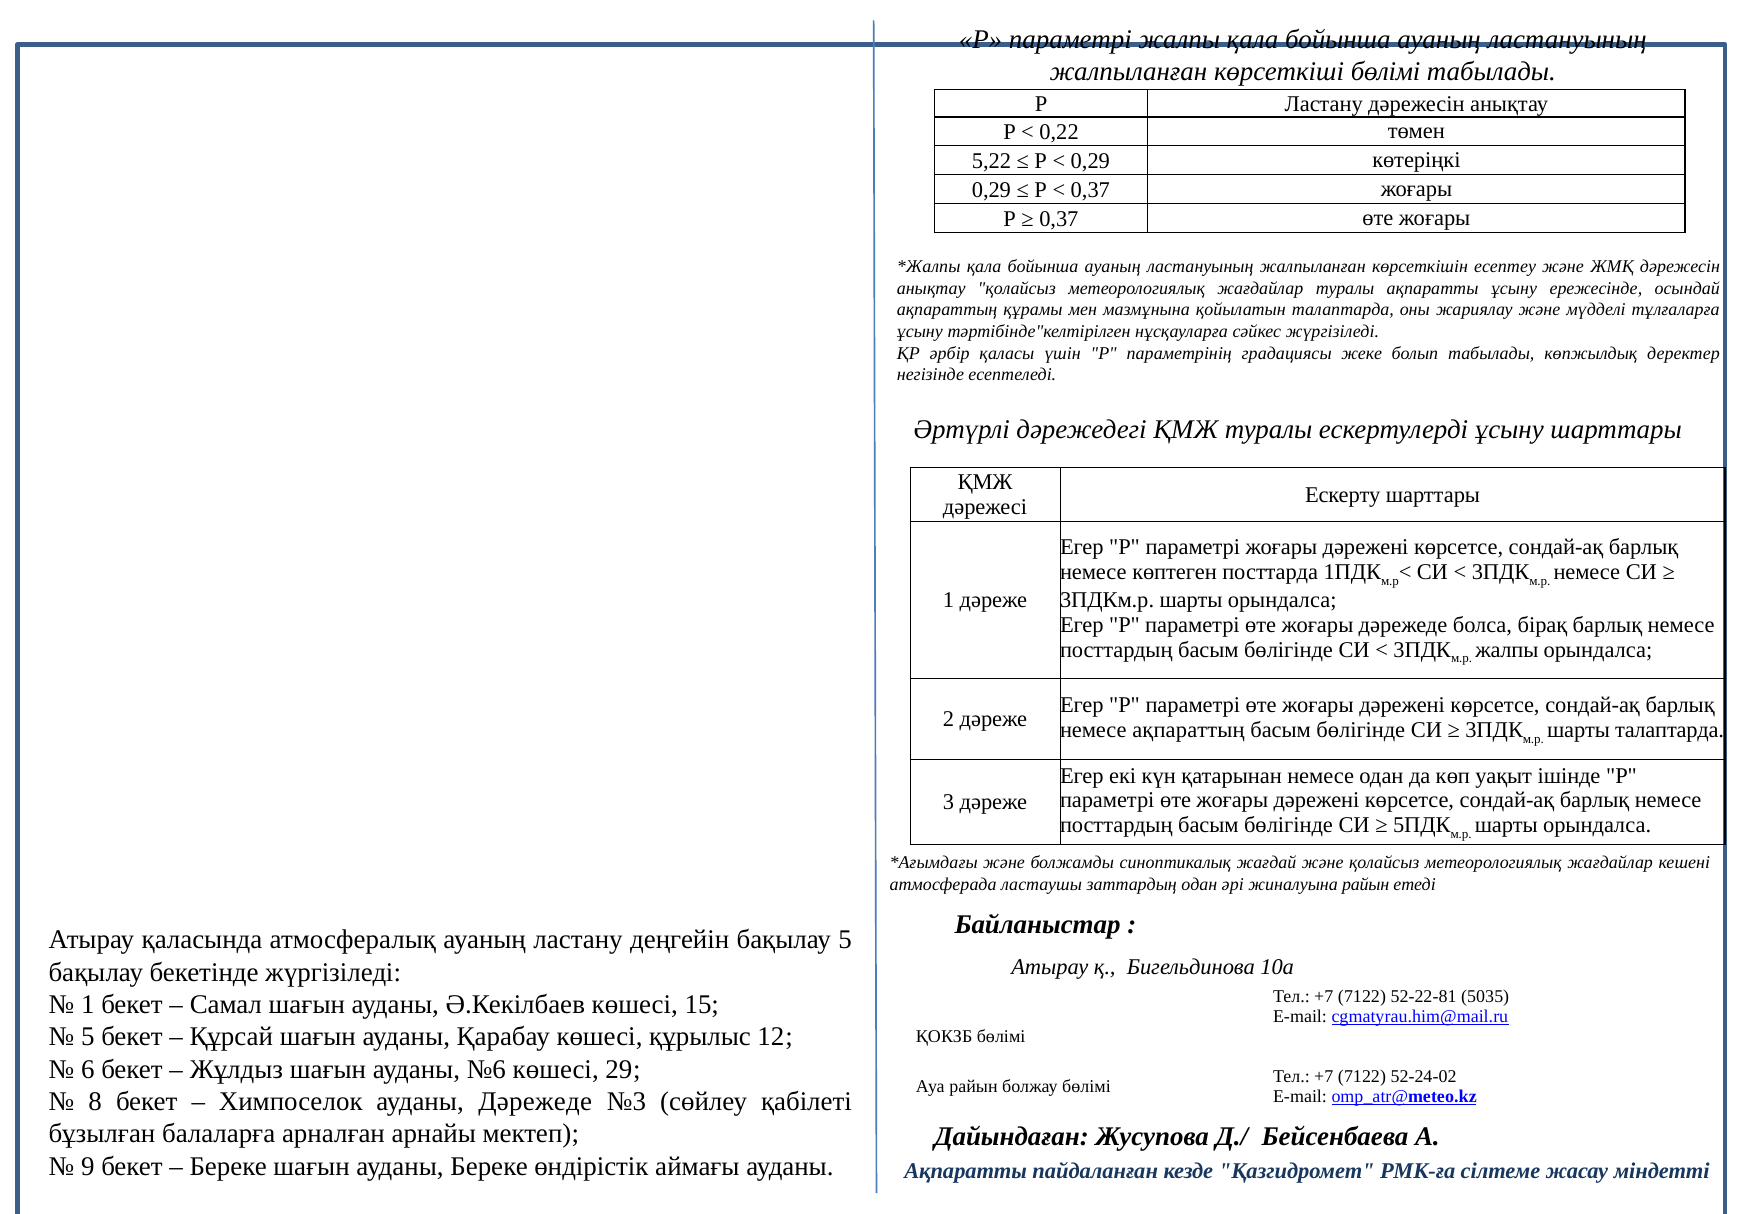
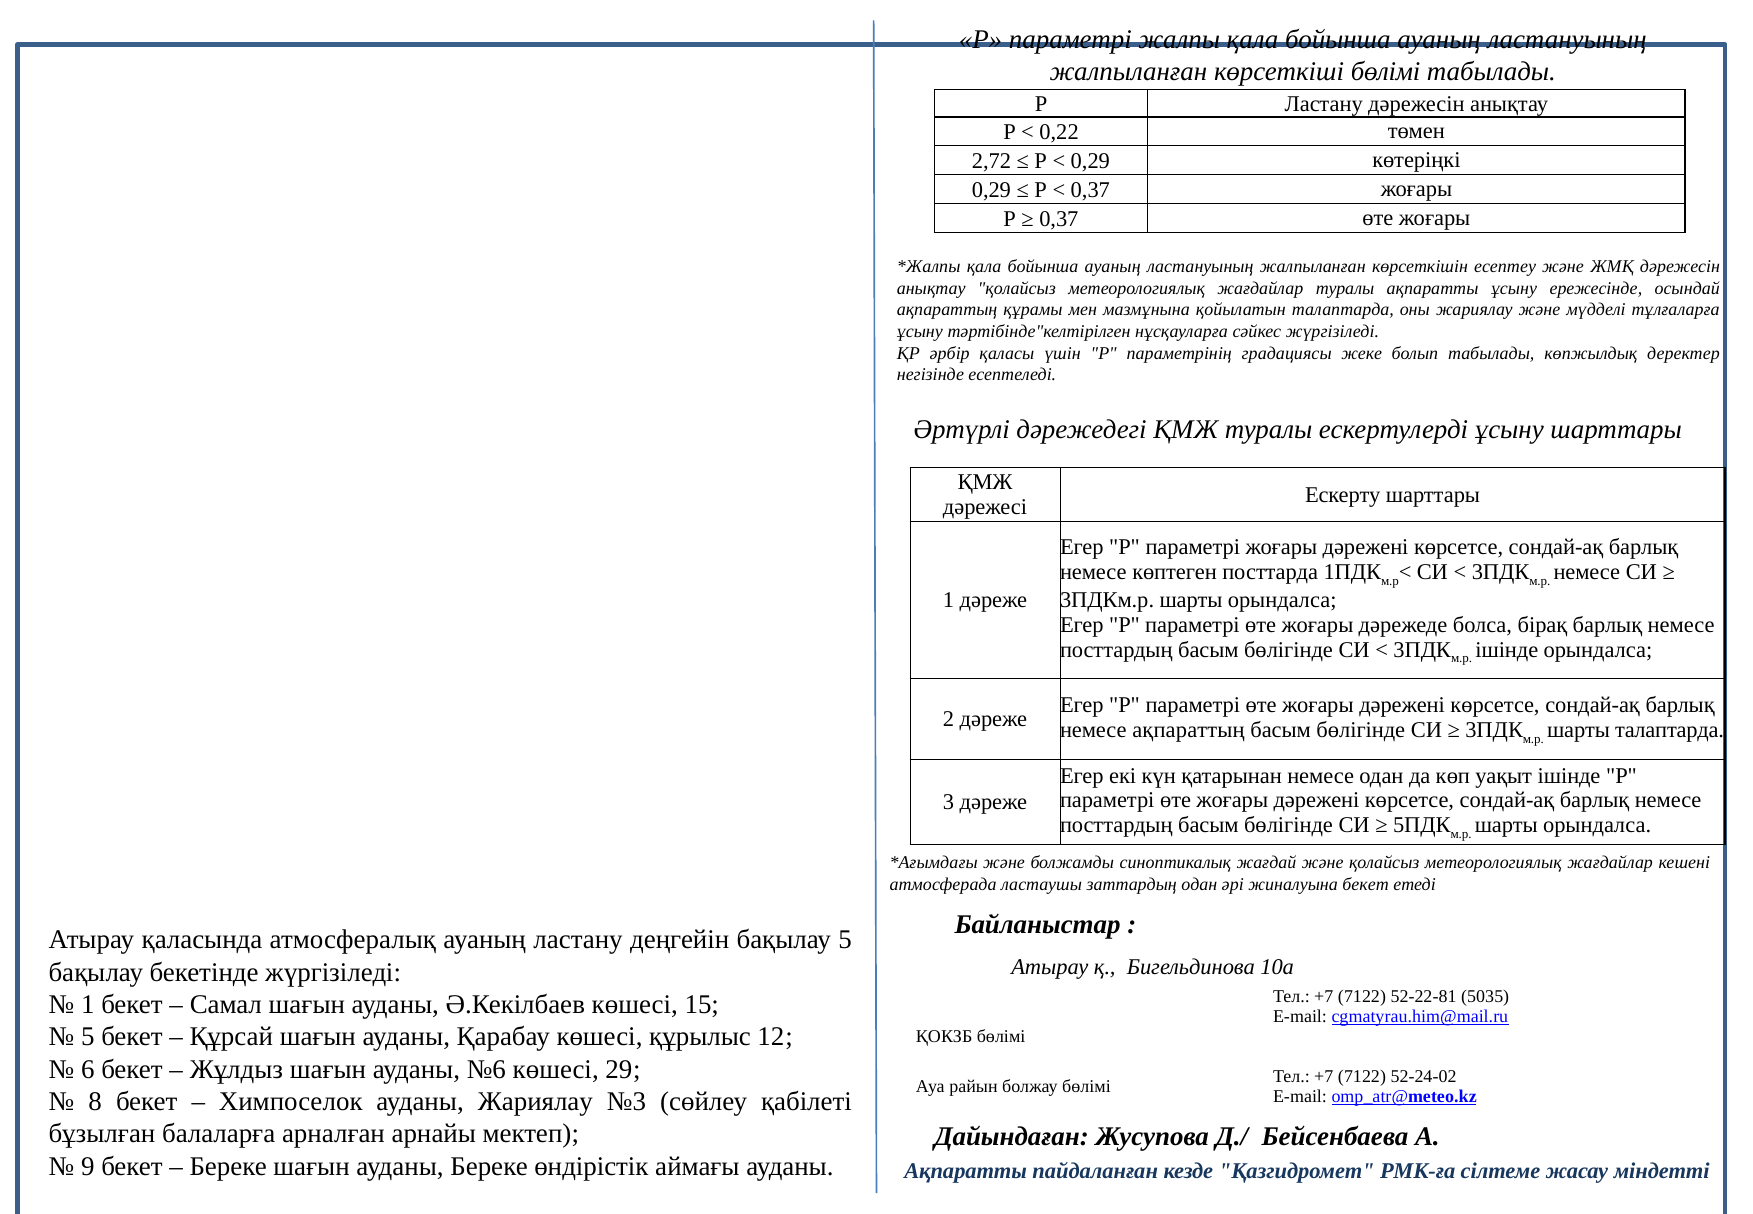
5,22: 5,22 -> 2,72
жалпы at (1507, 650): жалпы -> ішінде
жиналуына райын: райын -> бекет
ауданы Дәрежеде: Дәрежеде -> Жариялау
